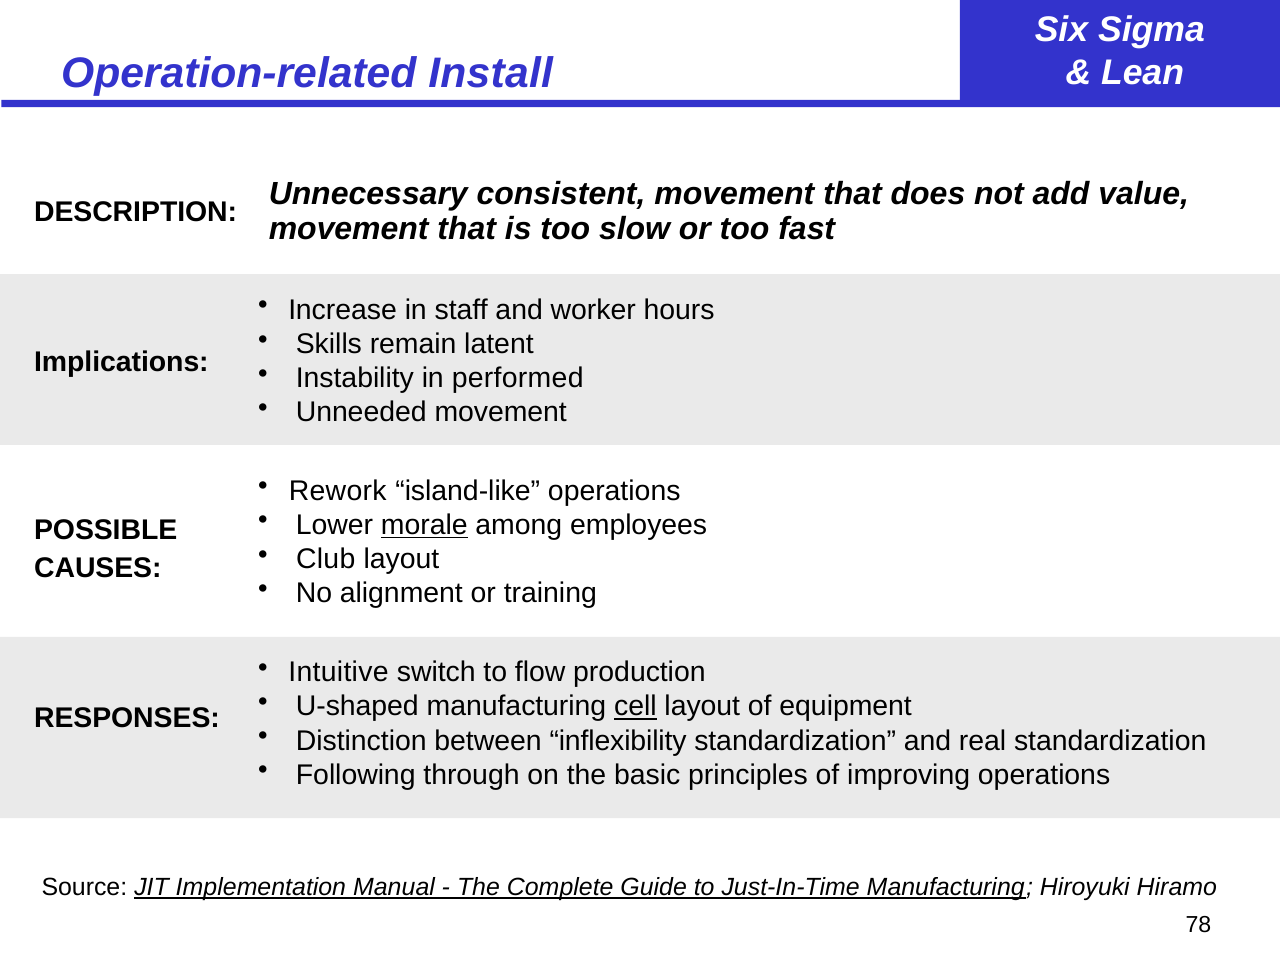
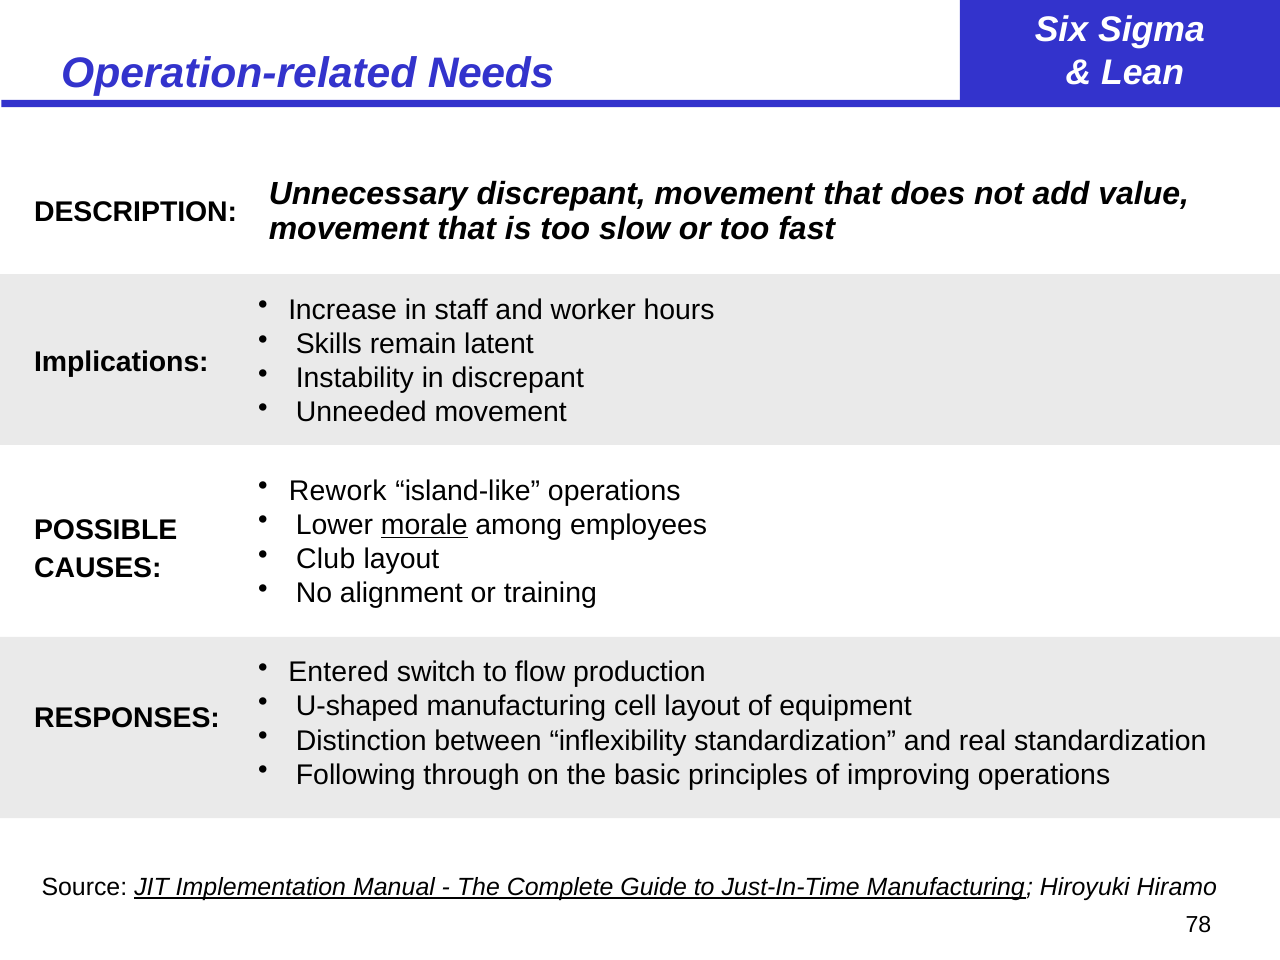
Install: Install -> Needs
Unnecessary consistent: consistent -> discrepant
in performed: performed -> discrepant
Intuitive: Intuitive -> Entered
cell underline: present -> none
